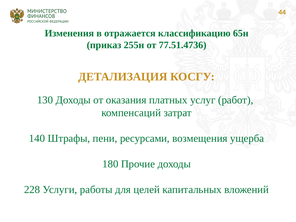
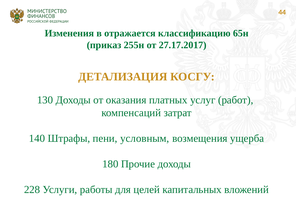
77.51.4736: 77.51.4736 -> 27.17.2017
ресурсами: ресурсами -> условным
